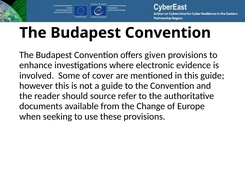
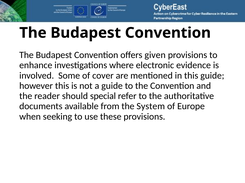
source: source -> special
Change: Change -> System
